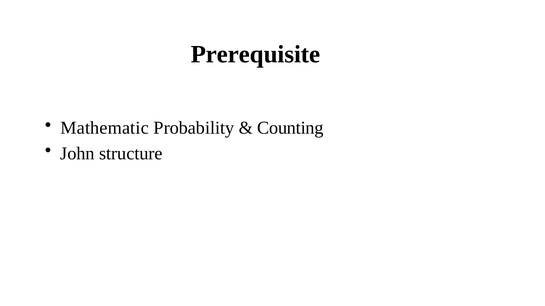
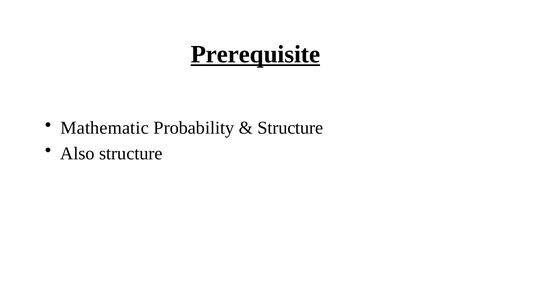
Prerequisite underline: none -> present
Counting at (290, 128): Counting -> Structure
John: John -> Also
